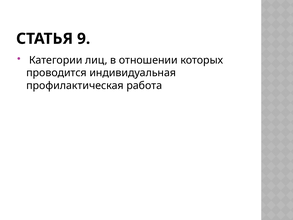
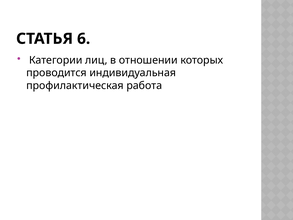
9: 9 -> 6
